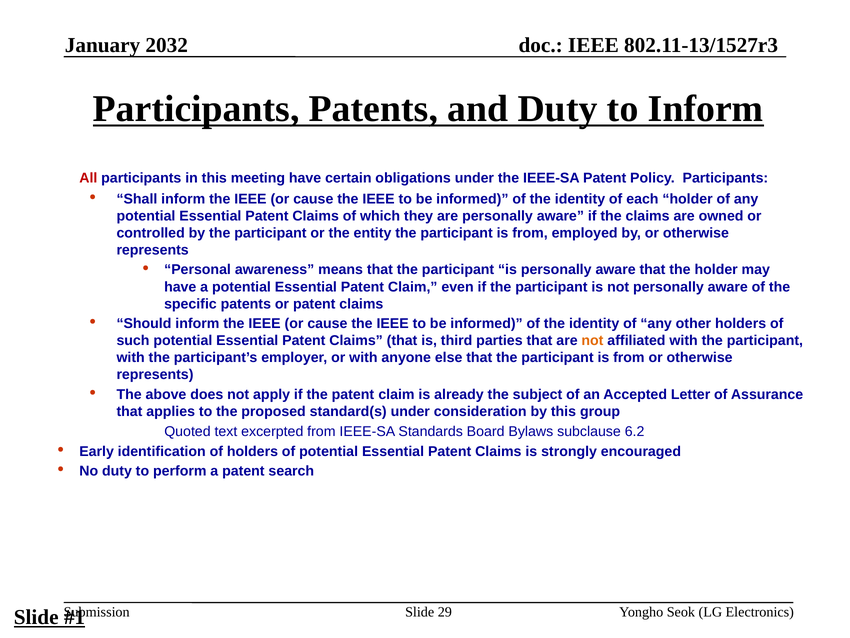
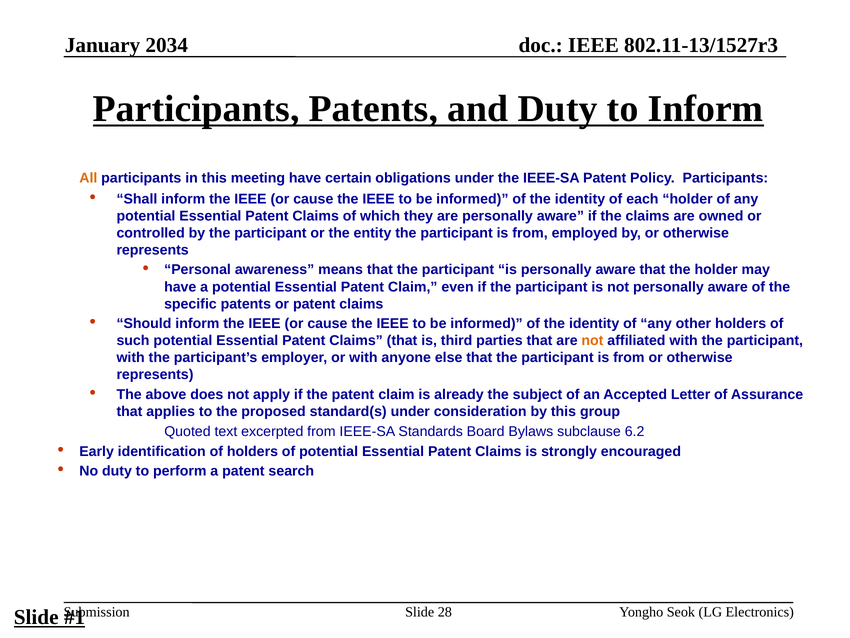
2032: 2032 -> 2034
All colour: red -> orange
29: 29 -> 28
